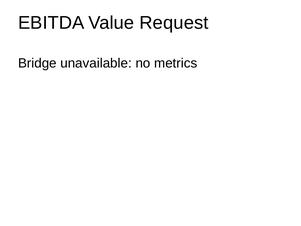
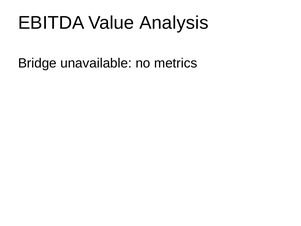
Request: Request -> Analysis
